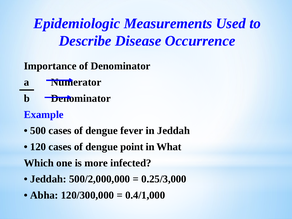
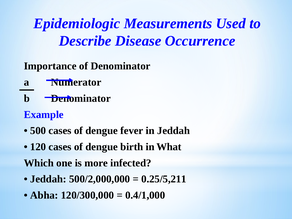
point: point -> birth
0.25/3,000: 0.25/3,000 -> 0.25/5,211
